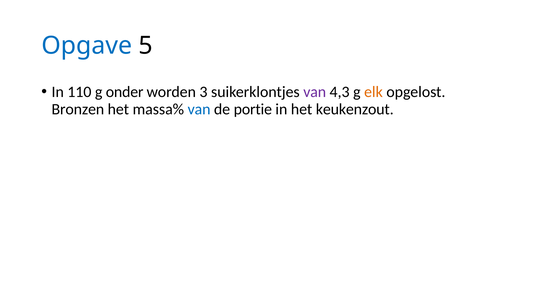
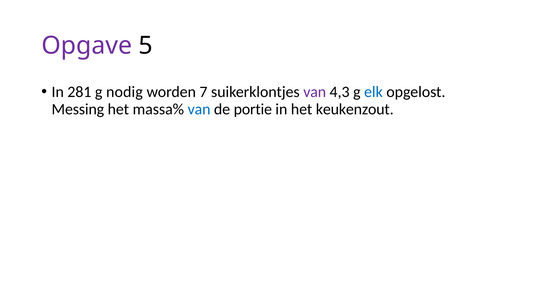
Opgave colour: blue -> purple
110: 110 -> 281
onder: onder -> nodig
3: 3 -> 7
elk colour: orange -> blue
Bronzen: Bronzen -> Messing
